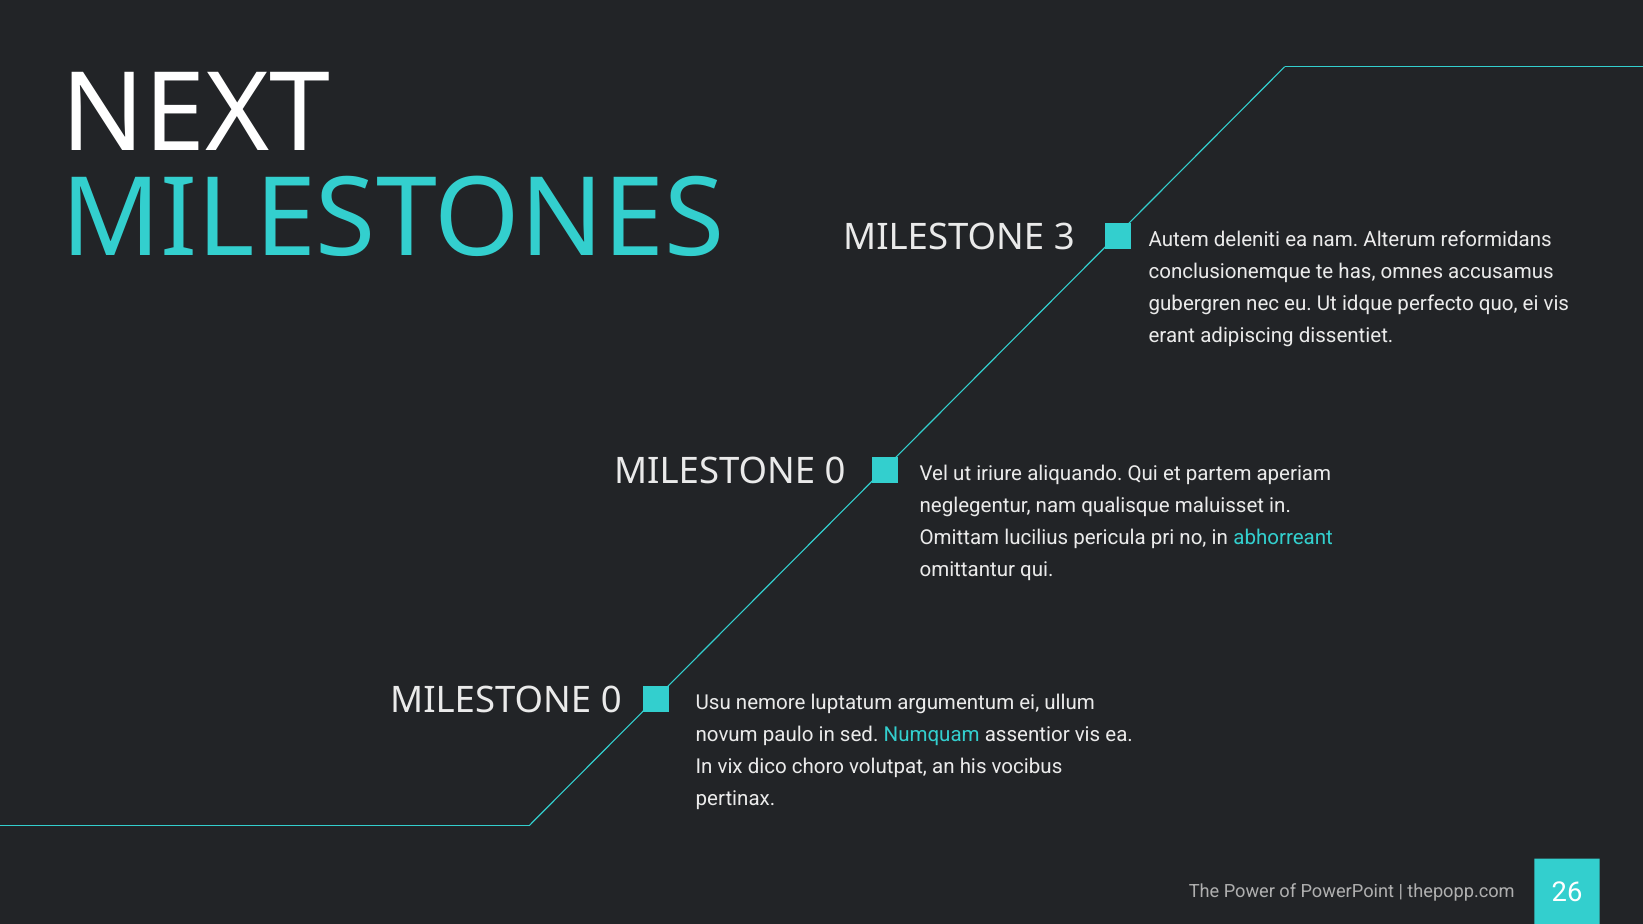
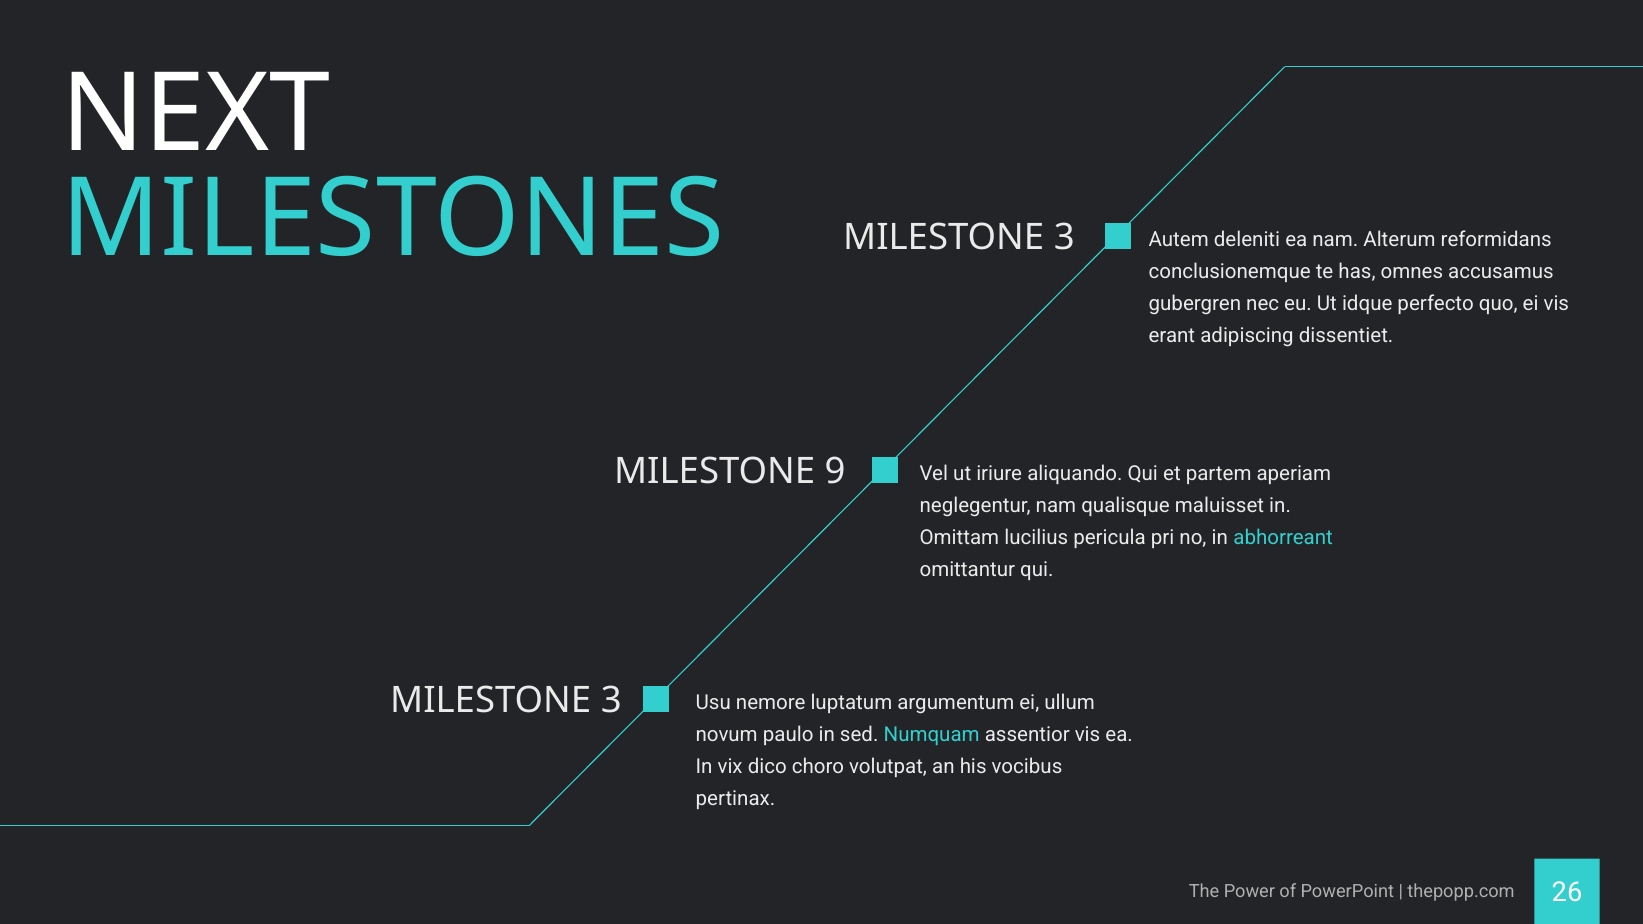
0 at (835, 472): 0 -> 9
0 at (611, 701): 0 -> 3
